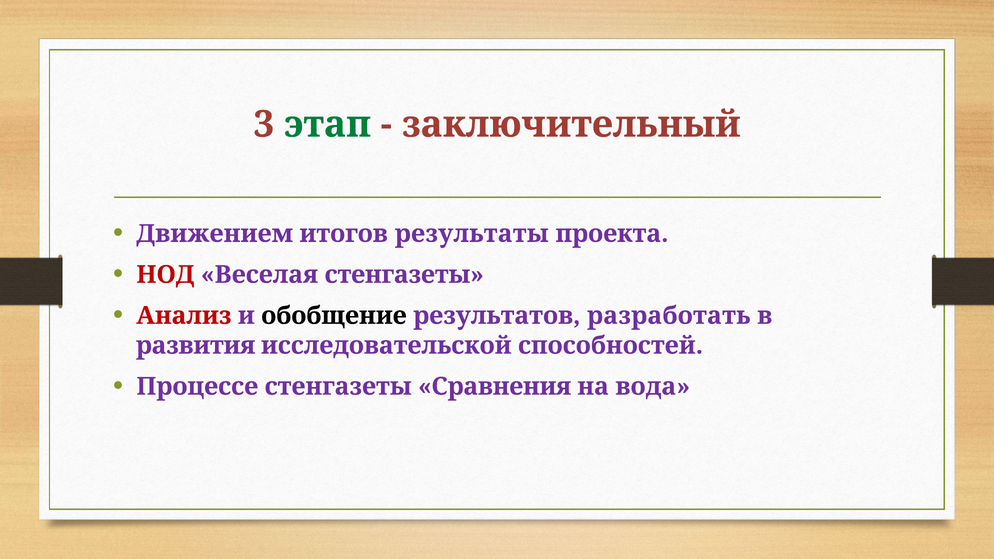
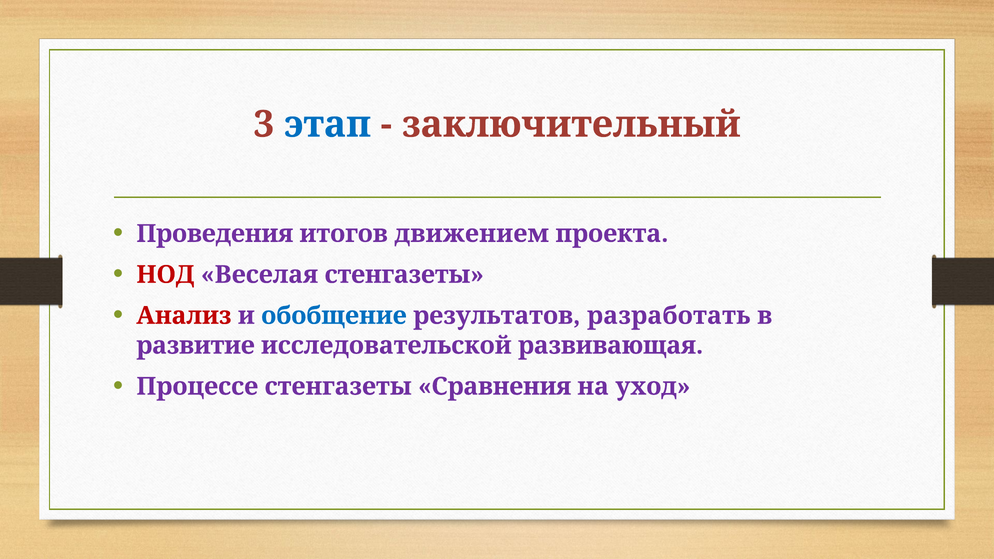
этап colour: green -> blue
Движением: Движением -> Проведения
результаты: результаты -> движением
обобщение colour: black -> blue
развития: развития -> развитие
способностей: способностей -> развивающая
вода: вода -> уход
